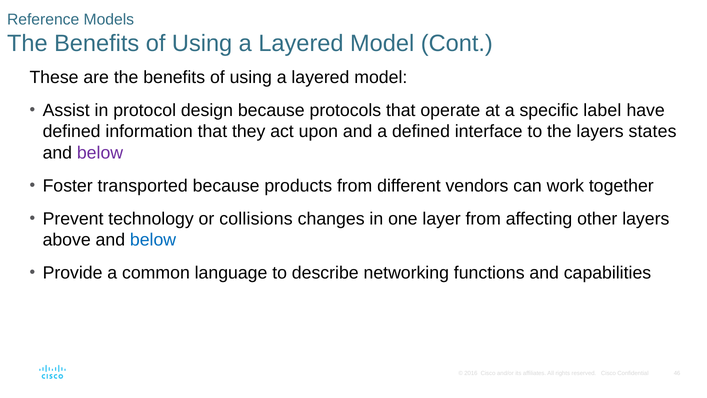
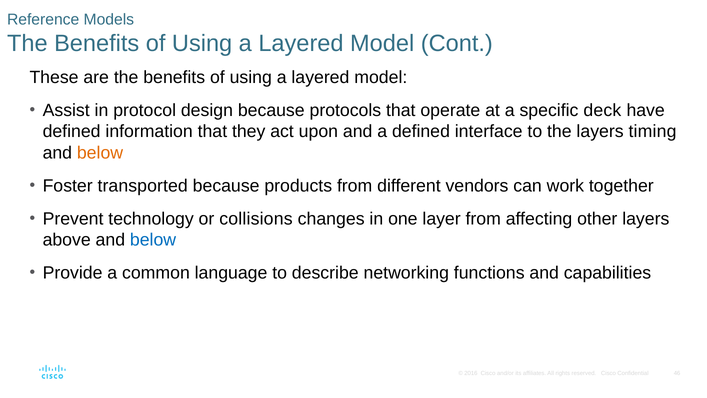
label: label -> deck
states: states -> timing
below at (100, 153) colour: purple -> orange
